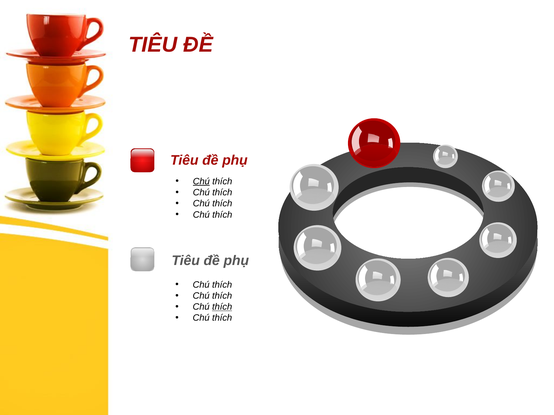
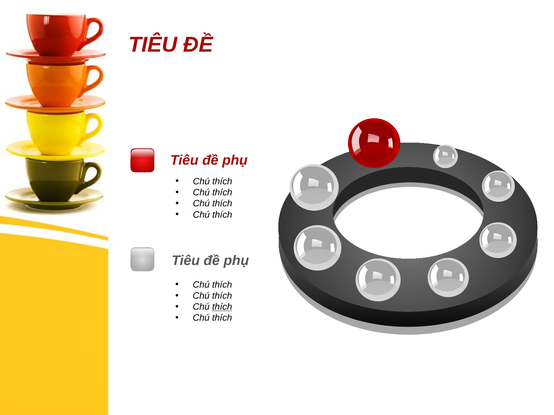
Chú at (201, 182) underline: present -> none
